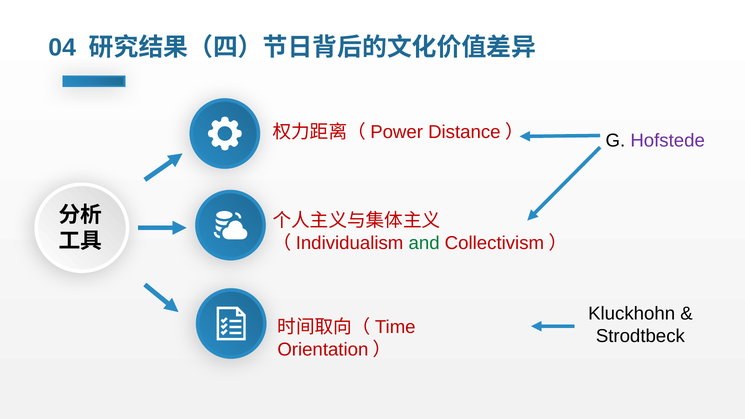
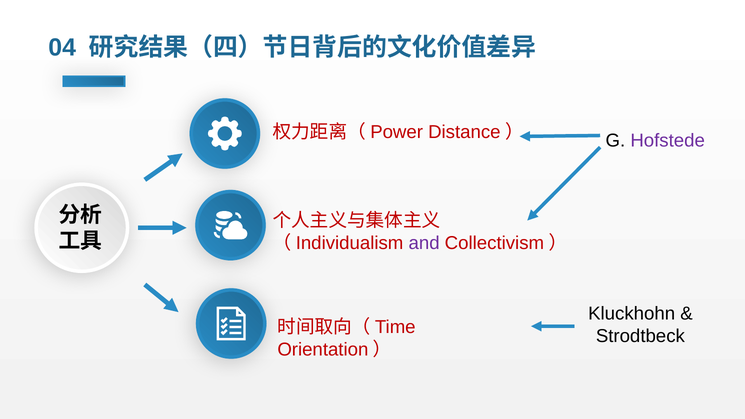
and colour: green -> purple
